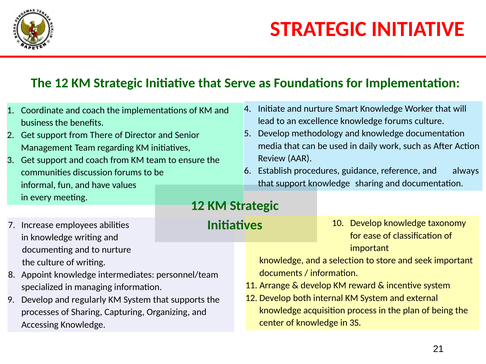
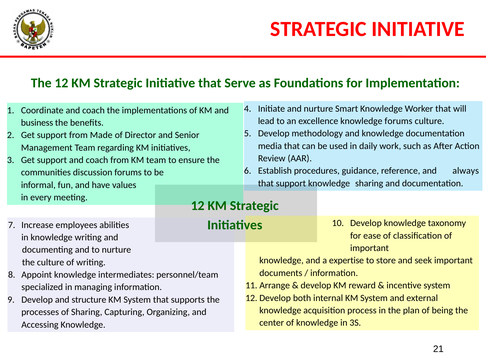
There: There -> Made
selection: selection -> expertise
regularly: regularly -> structure
